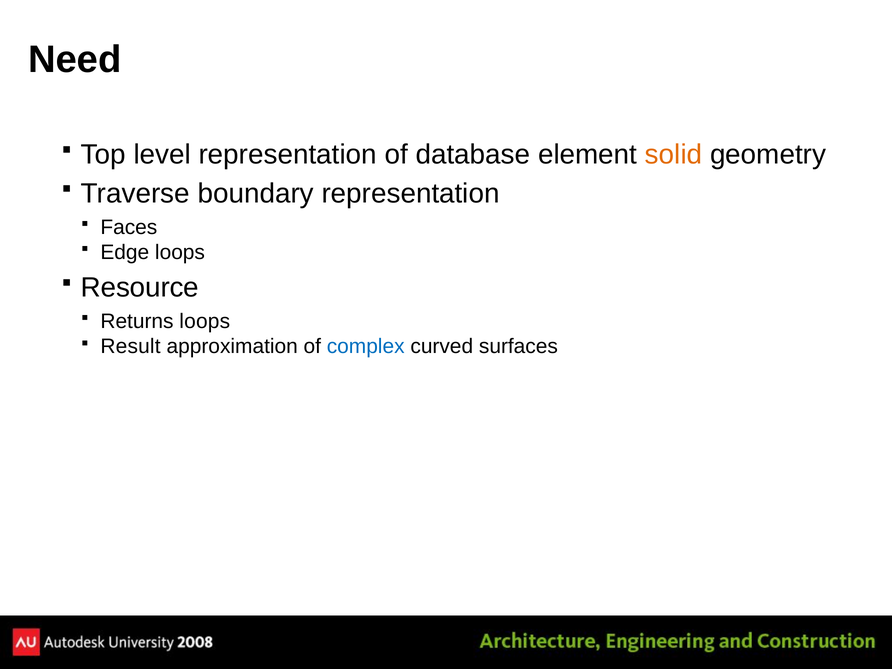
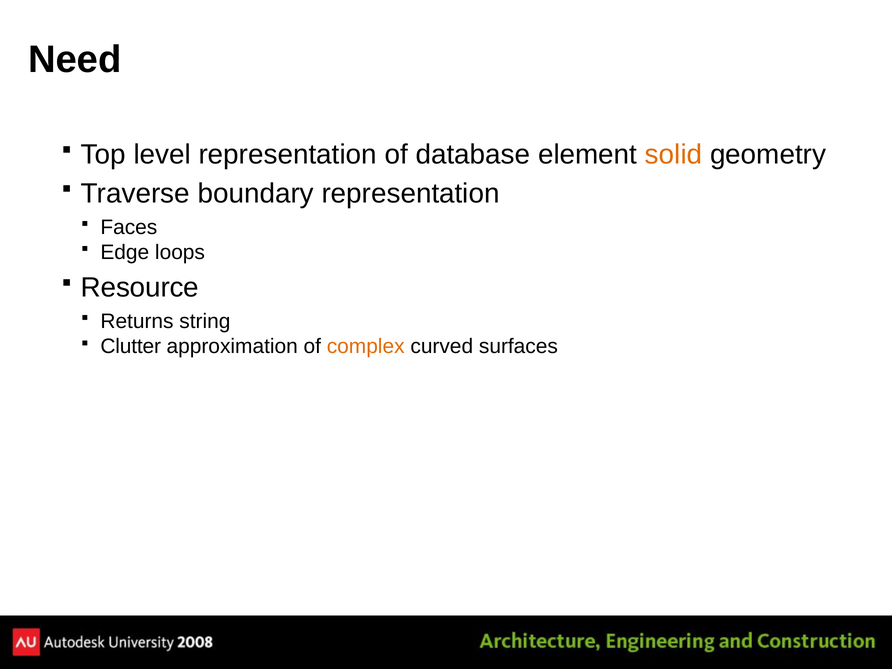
Returns loops: loops -> string
Result: Result -> Clutter
complex colour: blue -> orange
